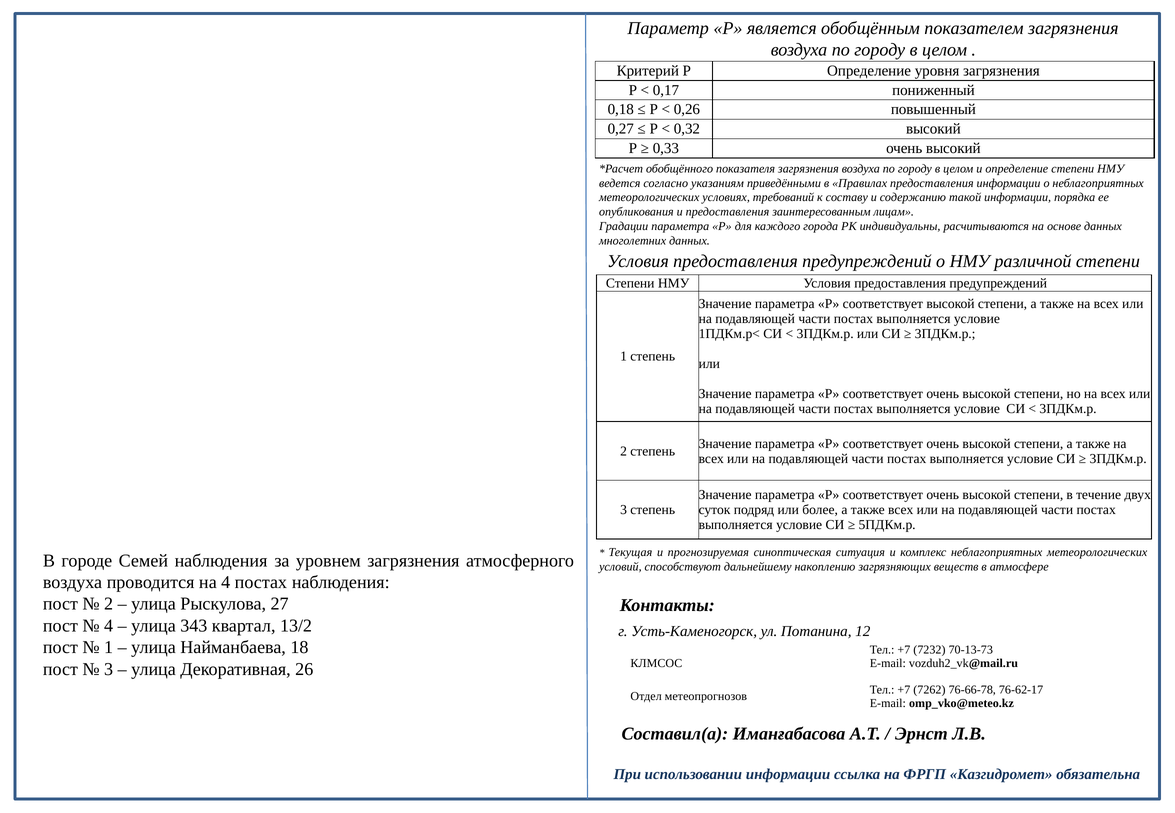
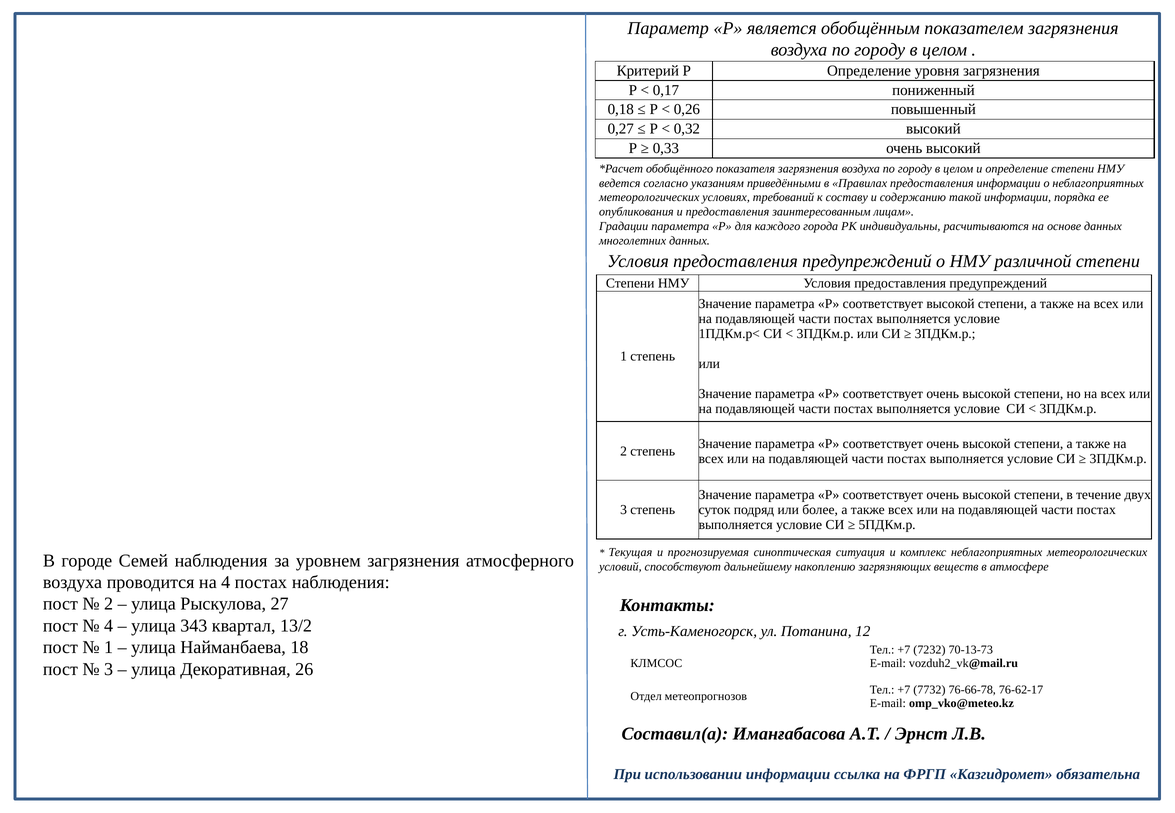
7262: 7262 -> 7732
